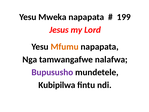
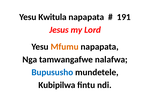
Mweka: Mweka -> Kwitula
199: 199 -> 191
Bupususho colour: purple -> blue
